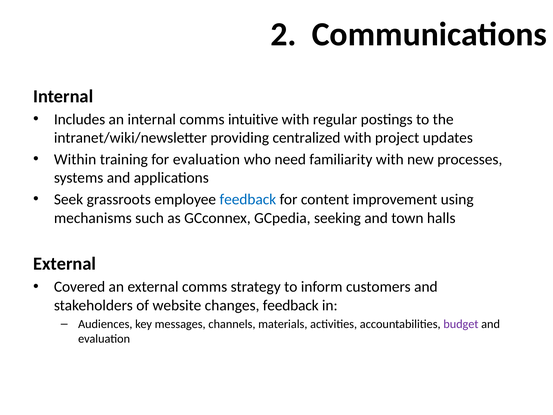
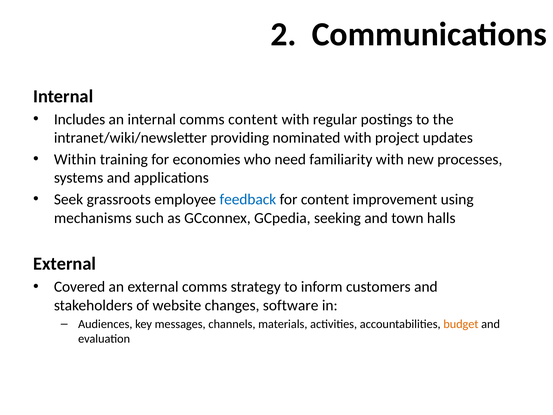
comms intuitive: intuitive -> content
centralized: centralized -> nominated
for evaluation: evaluation -> economies
changes feedback: feedback -> software
budget colour: purple -> orange
